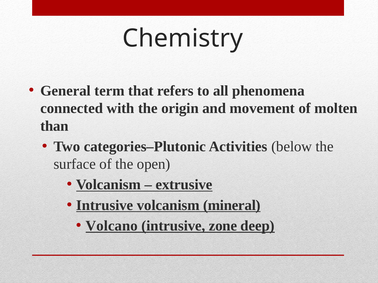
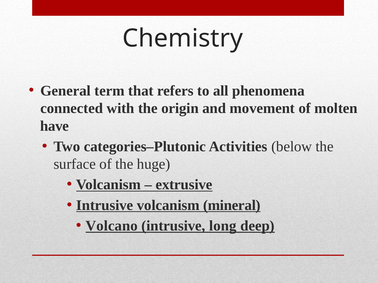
than: than -> have
open: open -> huge
zone: zone -> long
